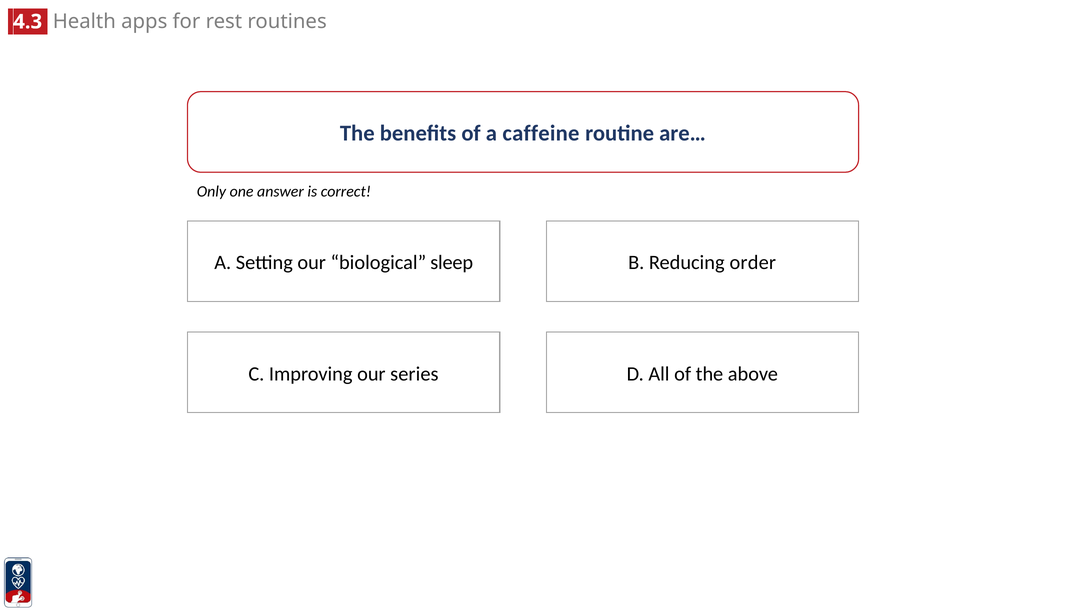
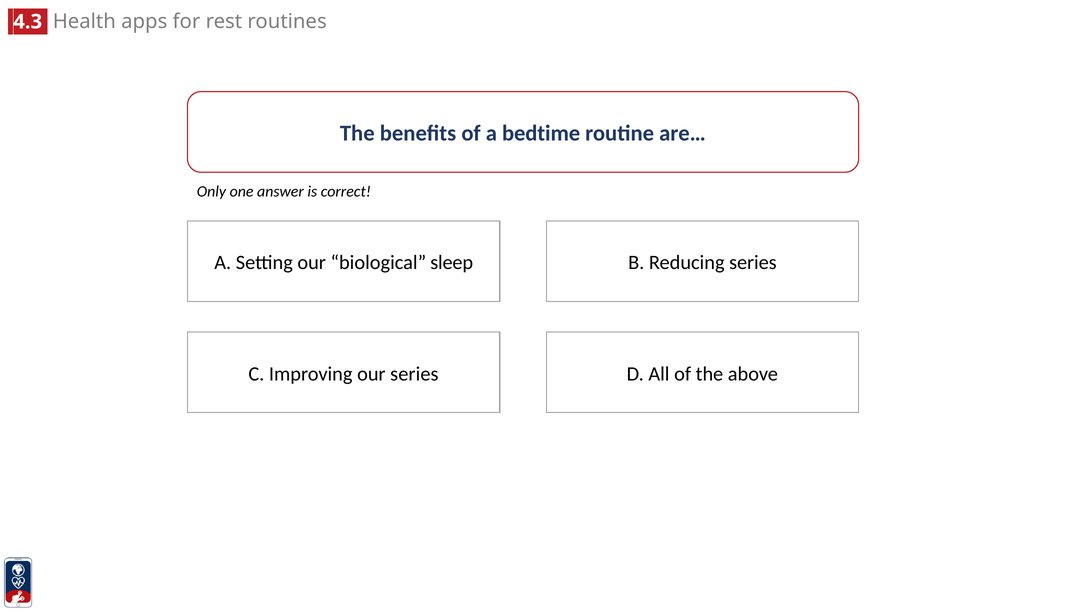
caffeine: caffeine -> bedtime
Reducing order: order -> series
